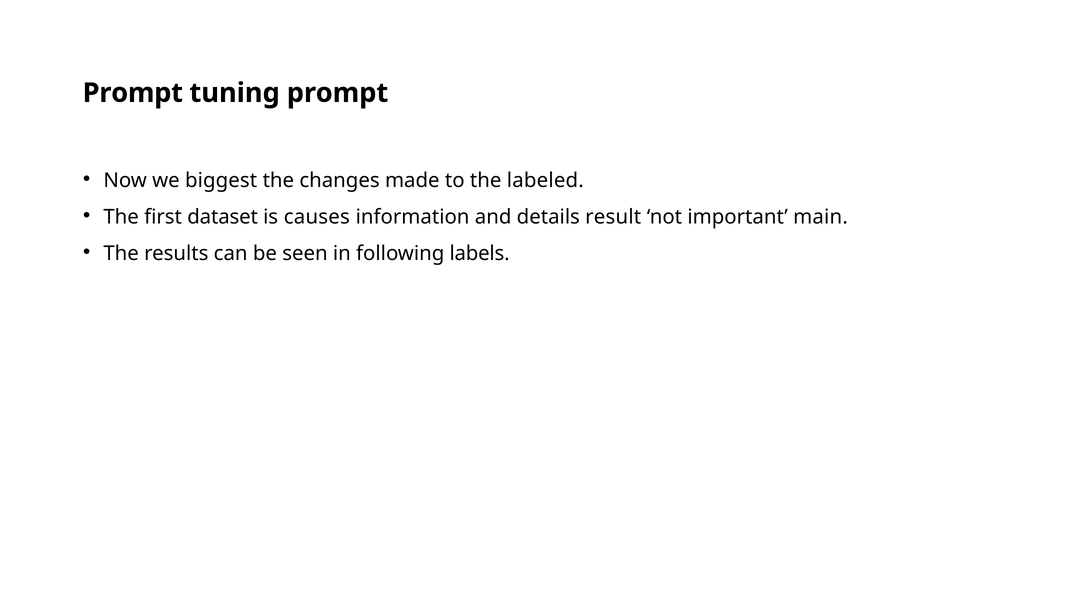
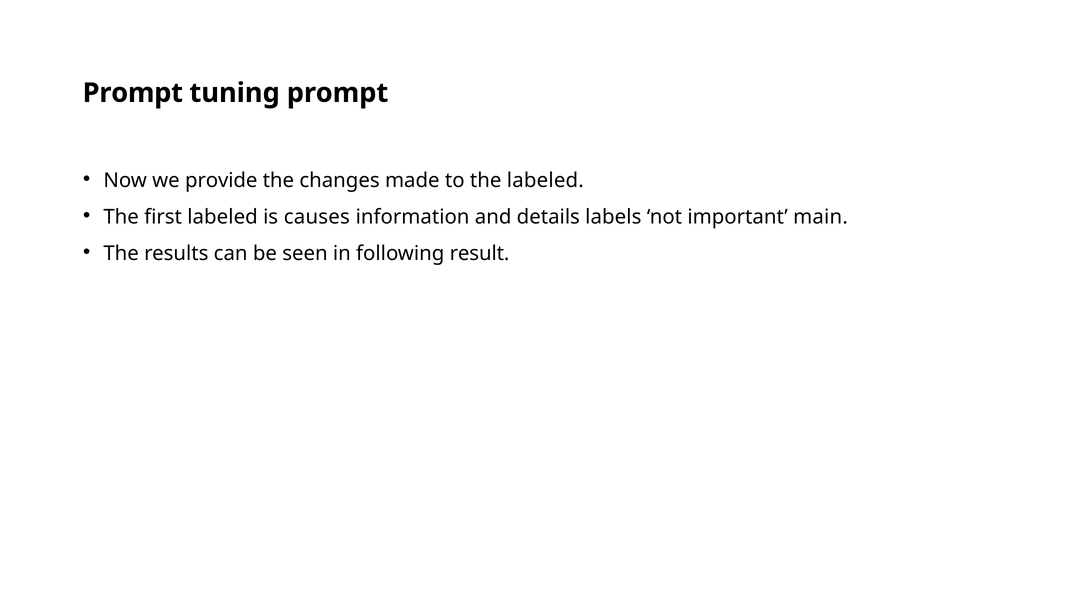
biggest: biggest -> provide
first dataset: dataset -> labeled
result: result -> labels
labels: labels -> result
